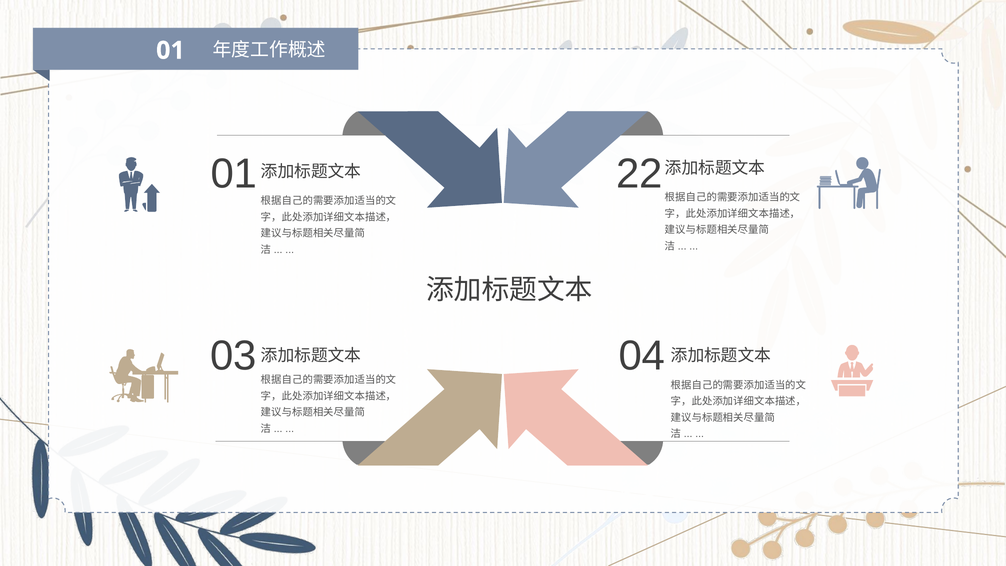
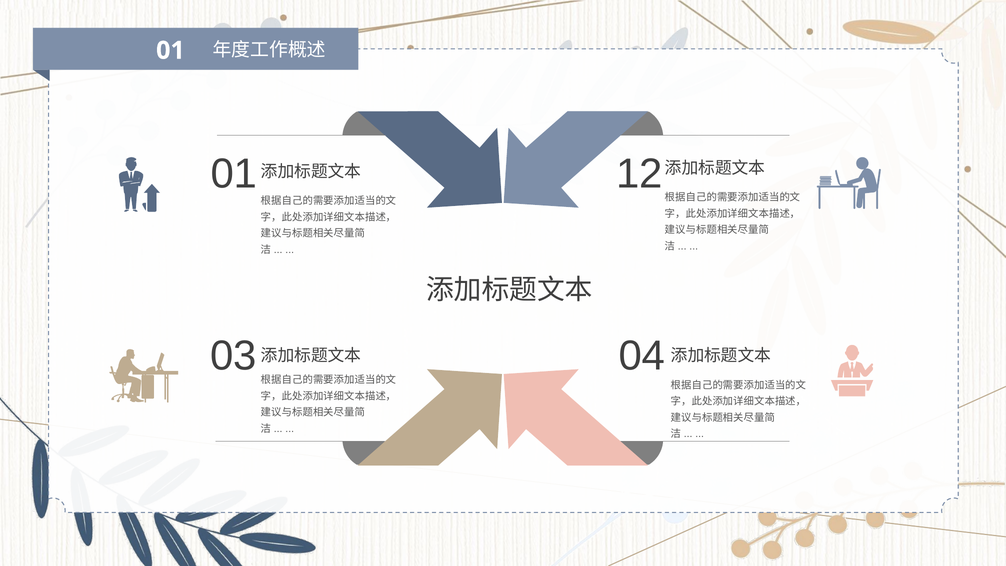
22: 22 -> 12
